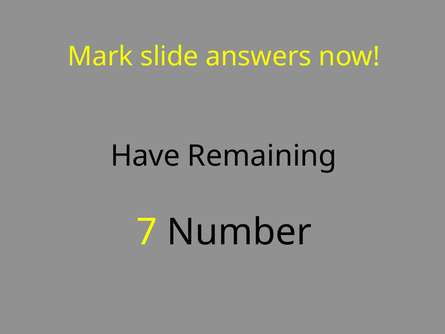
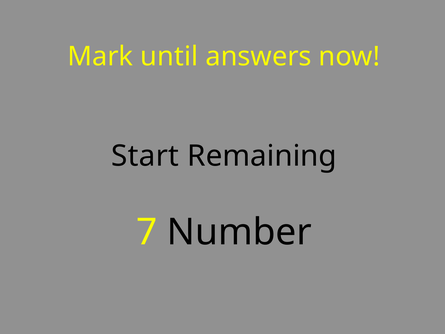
slide: slide -> until
Have: Have -> Start
